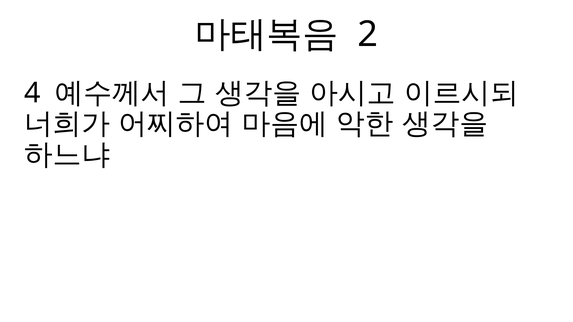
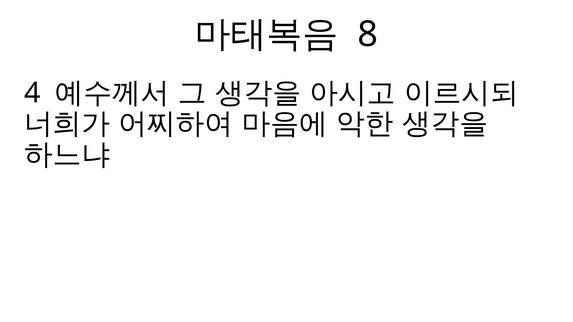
2: 2 -> 8
